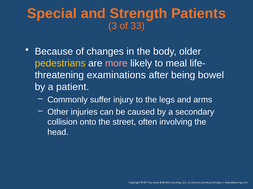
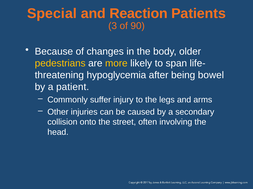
Strength: Strength -> Reaction
33: 33 -> 90
more colour: pink -> yellow
meal: meal -> span
examinations: examinations -> hypoglycemia
